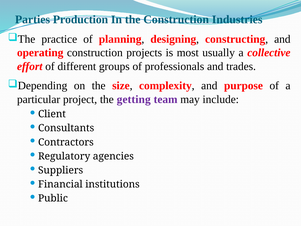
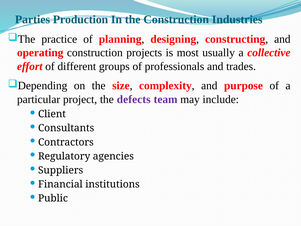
getting: getting -> defects
